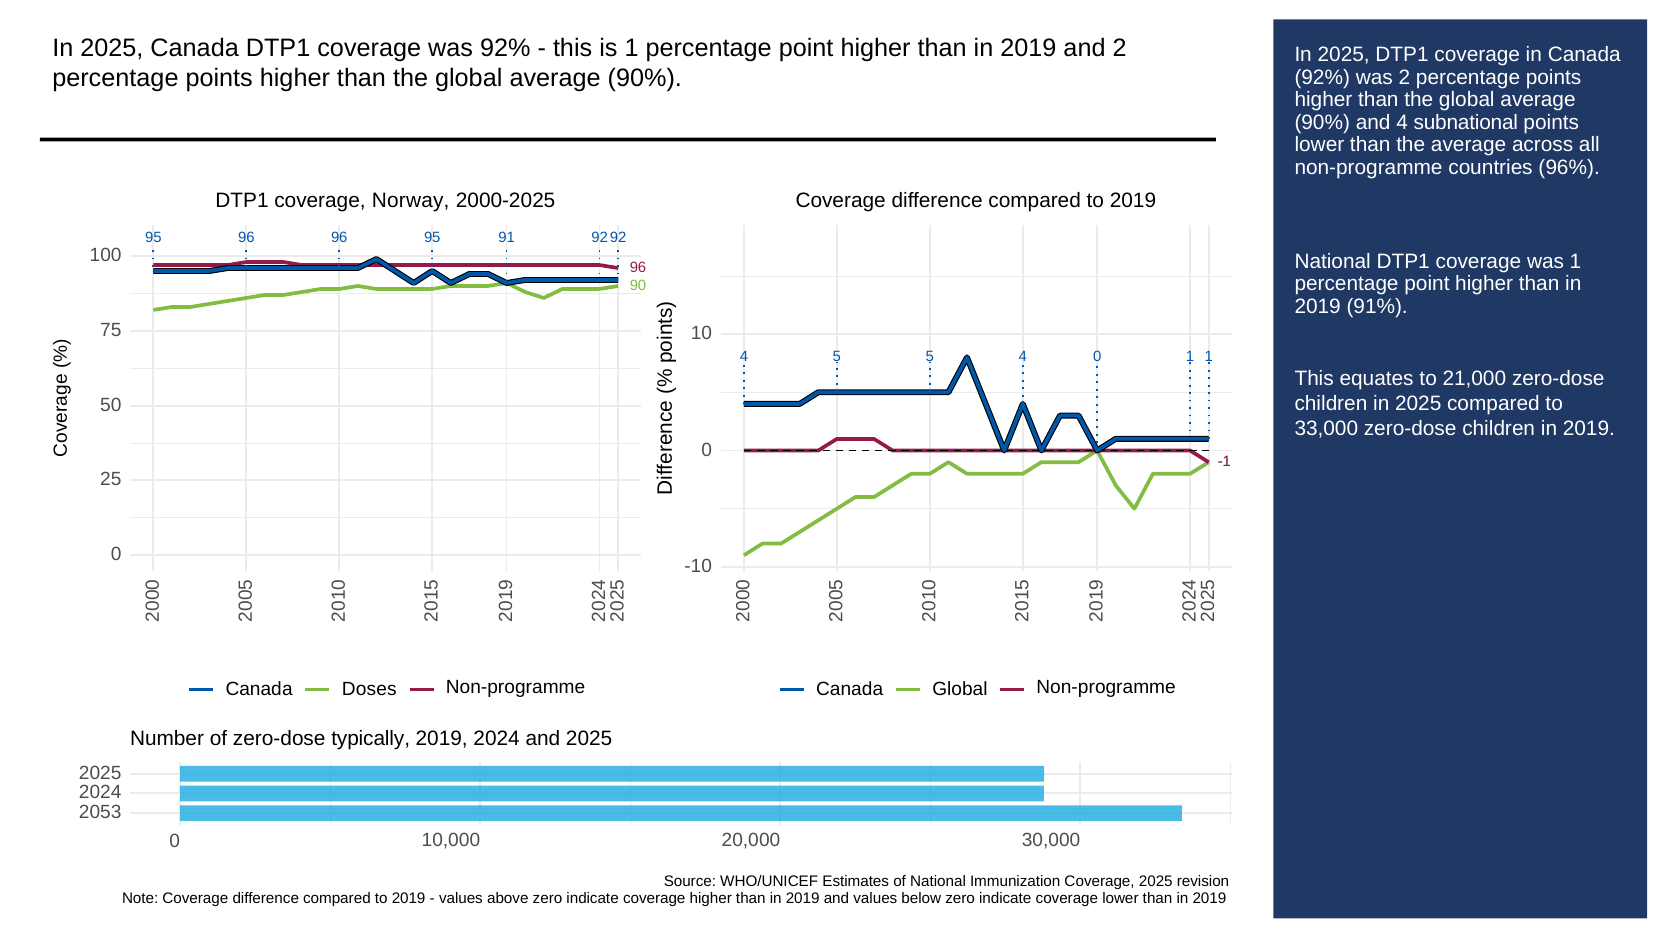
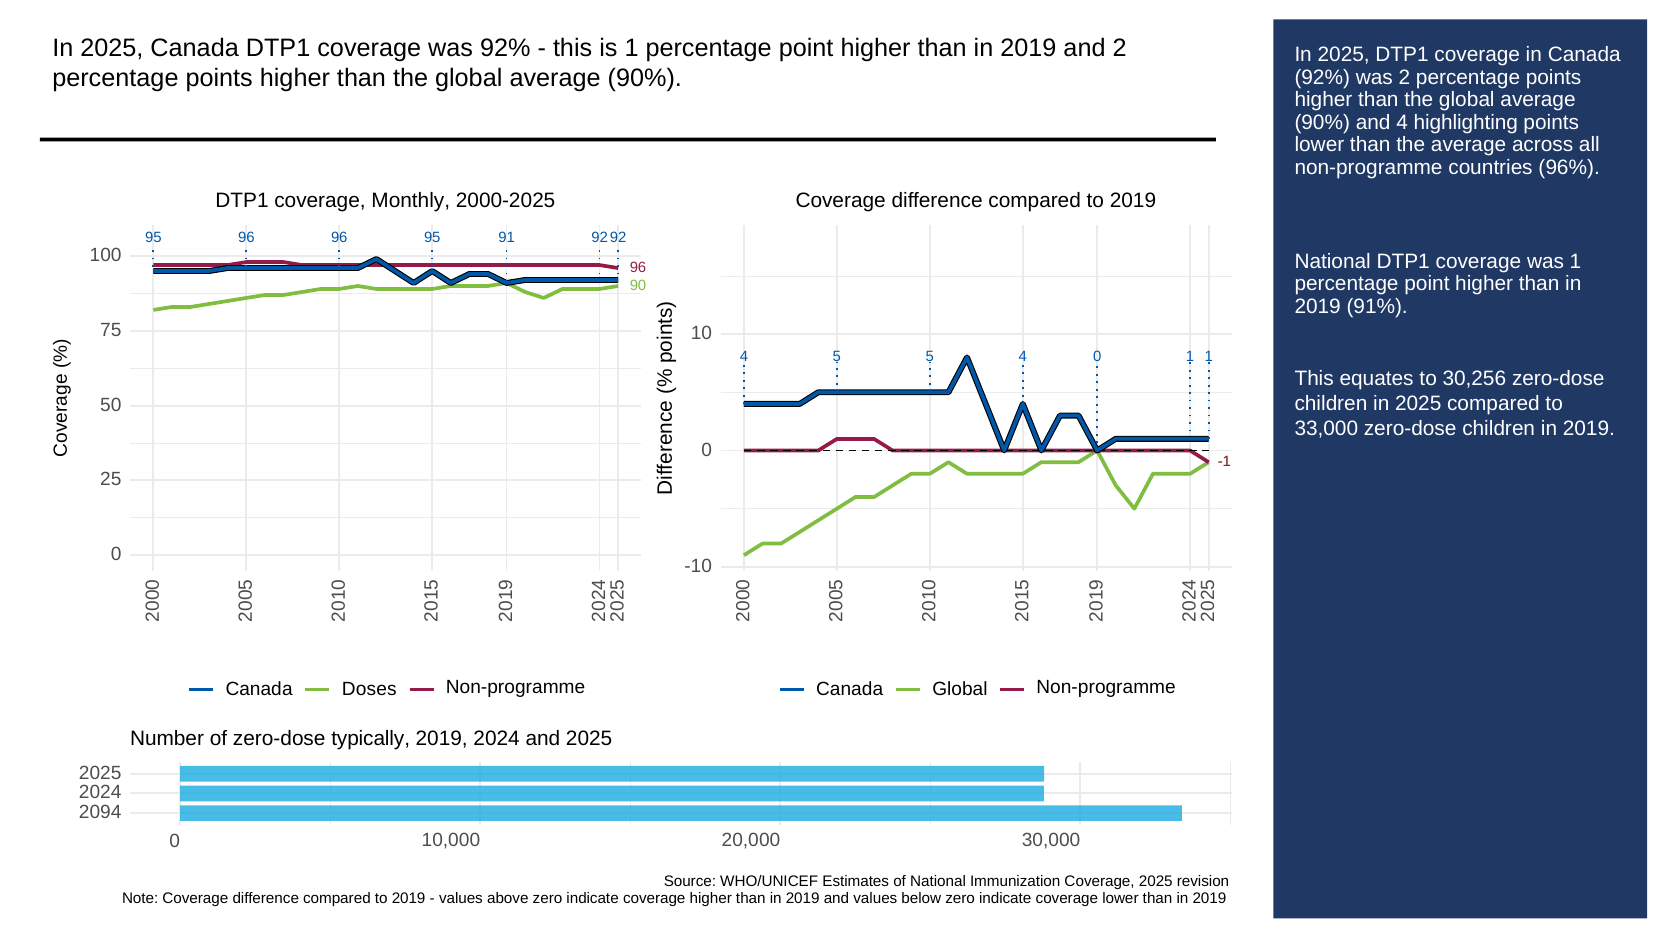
subnational: subnational -> highlighting
Norway: Norway -> Monthly
21,000: 21,000 -> 30,256
2053: 2053 -> 2094
